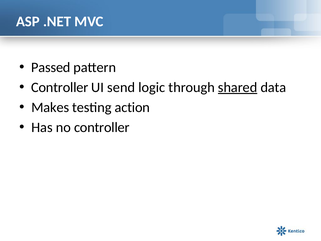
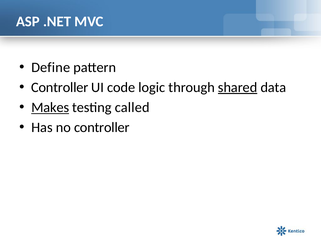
Passed: Passed -> Define
send: send -> code
Makes underline: none -> present
action: action -> called
